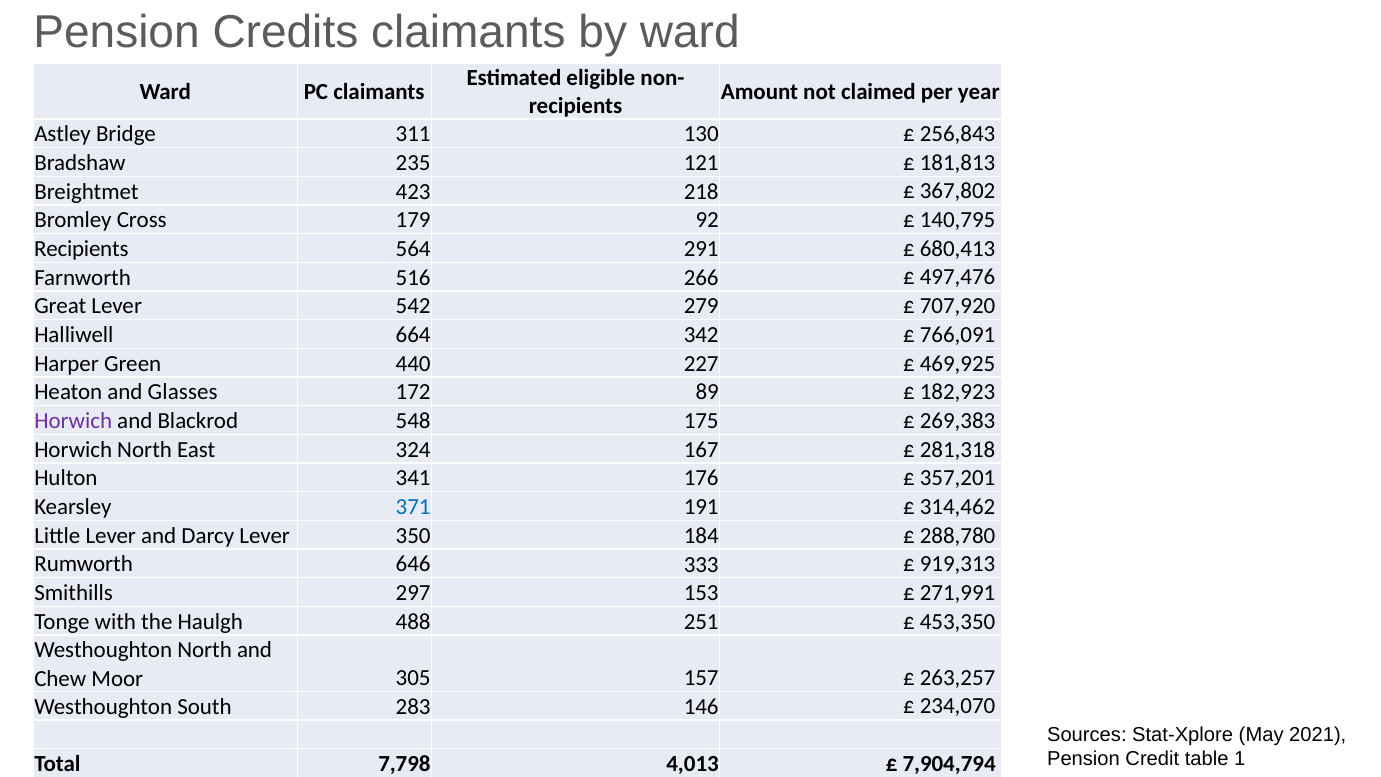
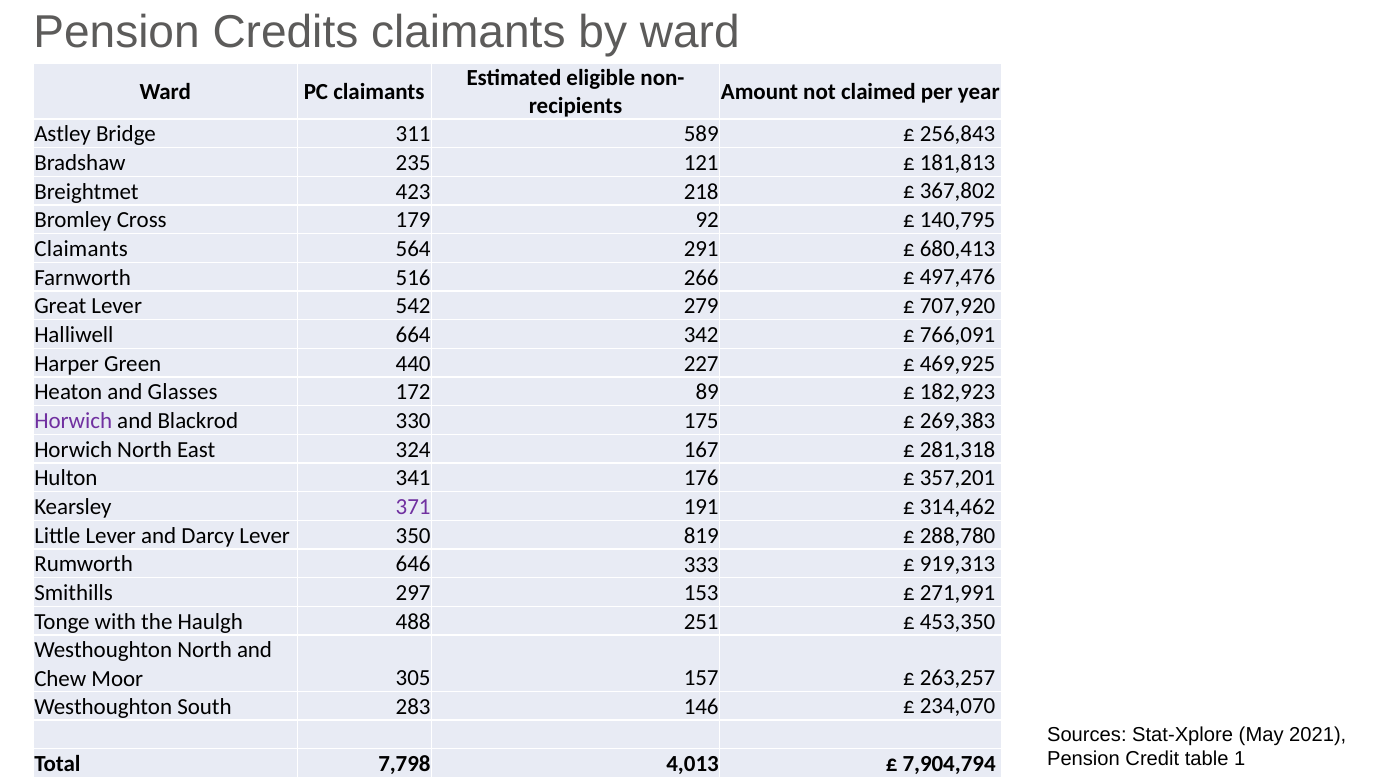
130: 130 -> 589
Recipients at (81, 249): Recipients -> Claimants
548: 548 -> 330
371 colour: blue -> purple
184: 184 -> 819
